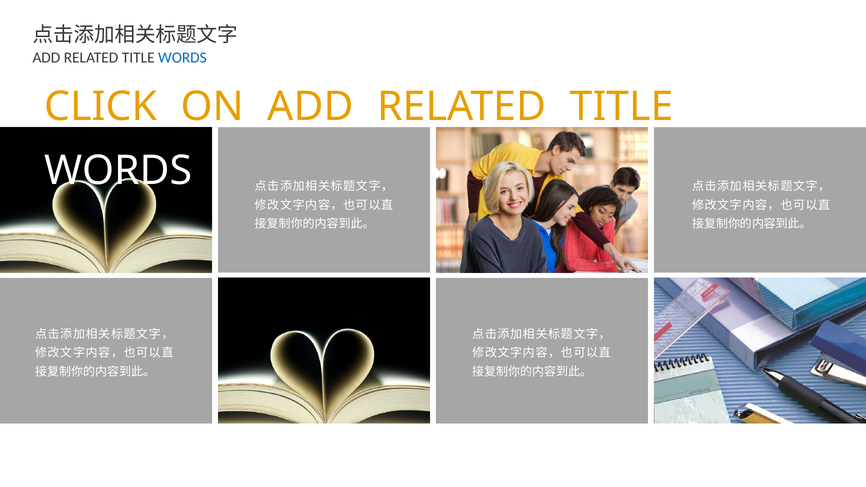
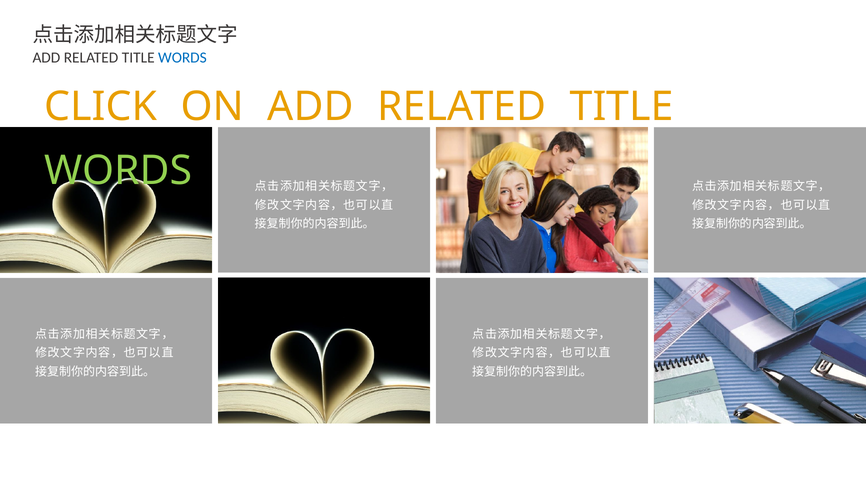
WORDS at (118, 171) colour: white -> light green
